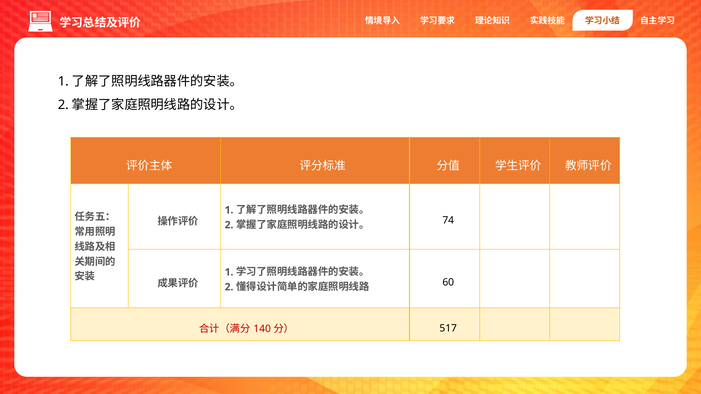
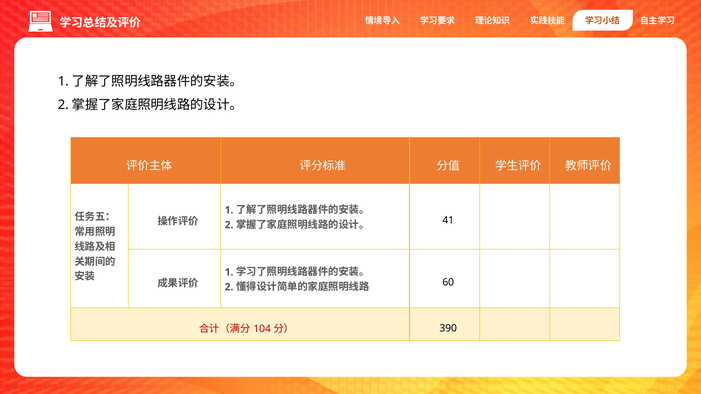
74: 74 -> 41
140: 140 -> 104
517: 517 -> 390
